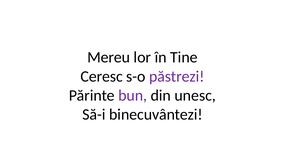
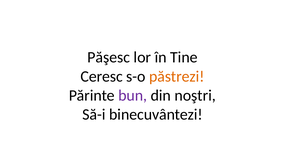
Mereu: Mereu -> Păşesc
păstrezi colour: purple -> orange
unesc: unesc -> noştri
